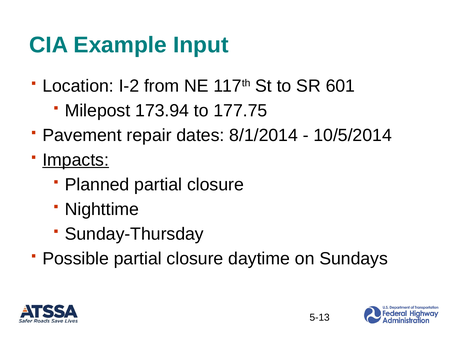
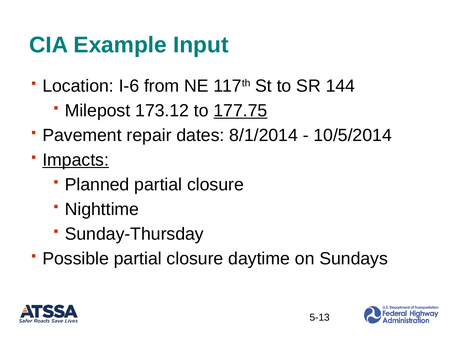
I-2: I-2 -> I-6
601: 601 -> 144
173.94: 173.94 -> 173.12
177.75 underline: none -> present
